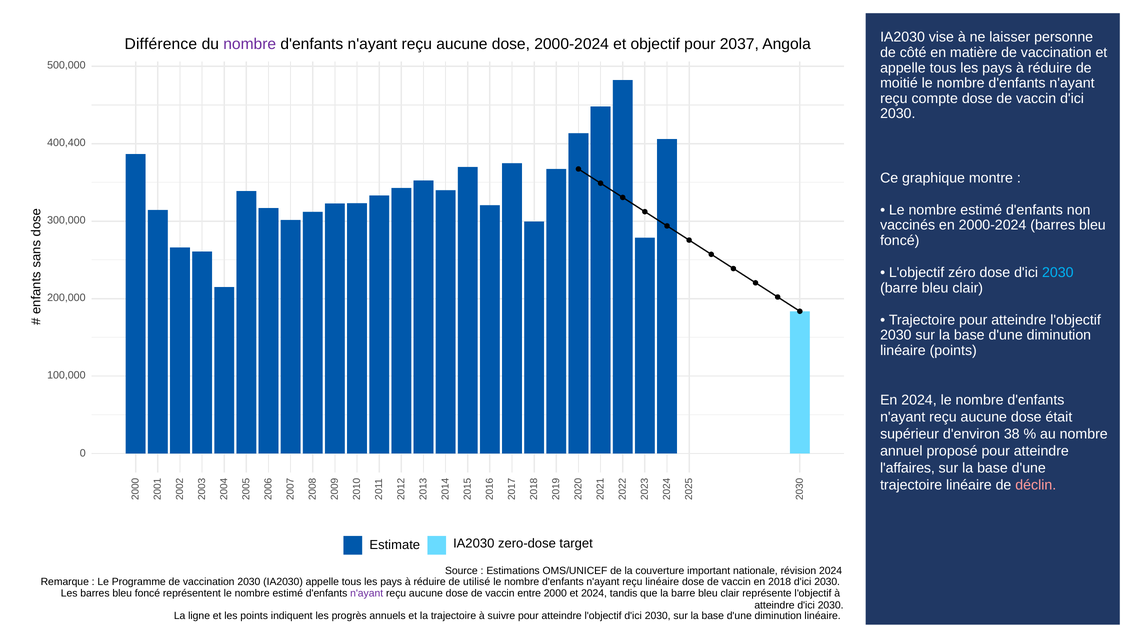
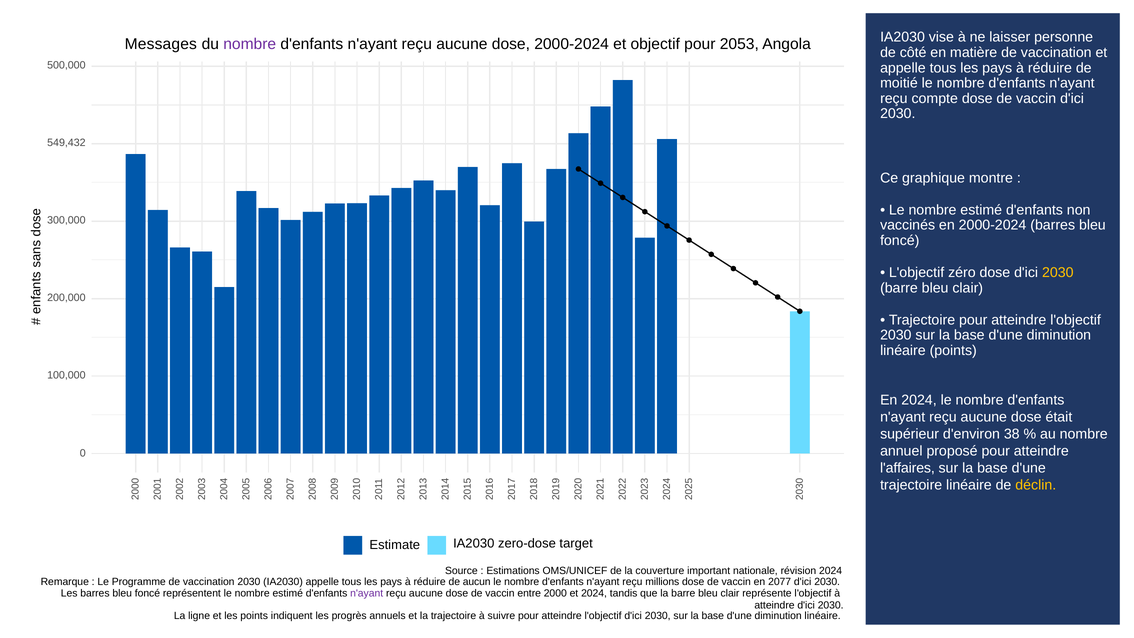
Différence: Différence -> Messages
2037: 2037 -> 2053
400,400: 400,400 -> 549,432
2030 at (1058, 273) colour: light blue -> yellow
déclin colour: pink -> yellow
utilisé: utilisé -> aucun
reçu linéaire: linéaire -> millions
2018: 2018 -> 2077
